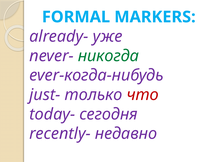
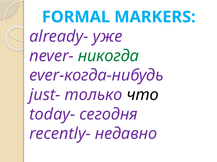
что colour: red -> black
